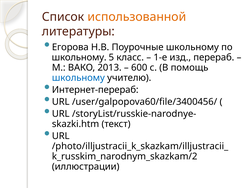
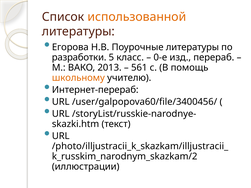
Поурочные школьному: школьному -> литературы
школьному at (79, 57): школьному -> разработки
1-е: 1-е -> 0-е
600: 600 -> 561
школьному at (78, 78) colour: blue -> orange
